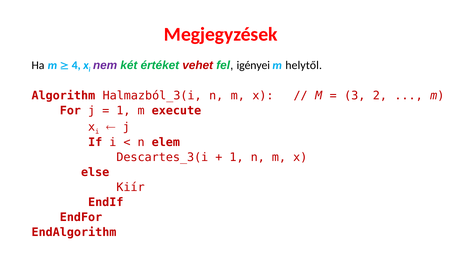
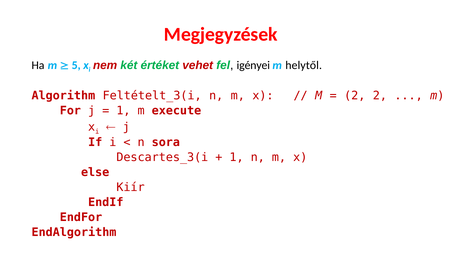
4: 4 -> 5
nem colour: purple -> red
Halmazból_3(i: Halmazból_3(i -> Feltételt_3(i
3 at (355, 96): 3 -> 2
elem: elem -> sora
